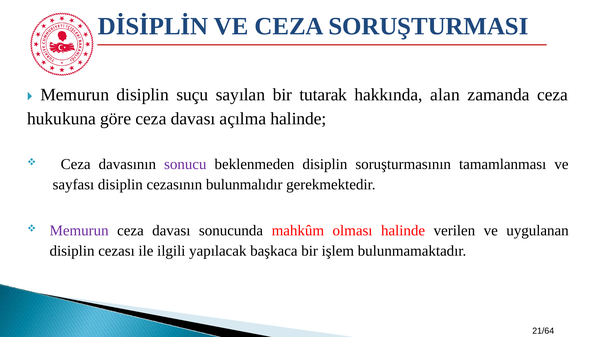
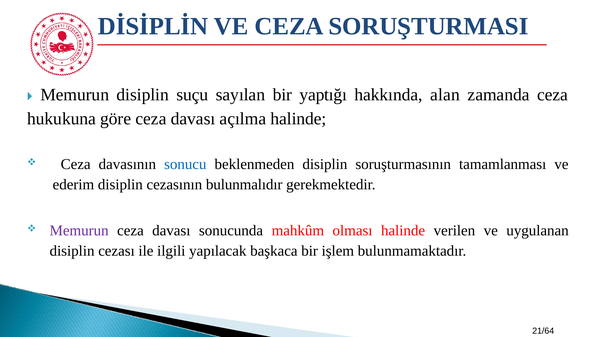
tutarak: tutarak -> yaptığı
sonucu colour: purple -> blue
sayfası: sayfası -> ederim
